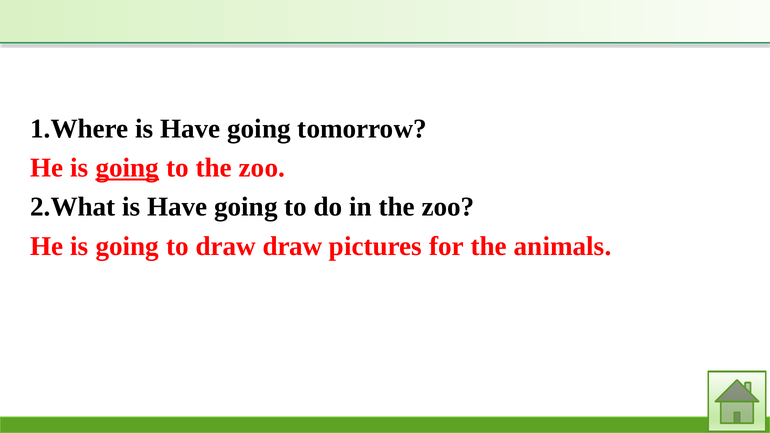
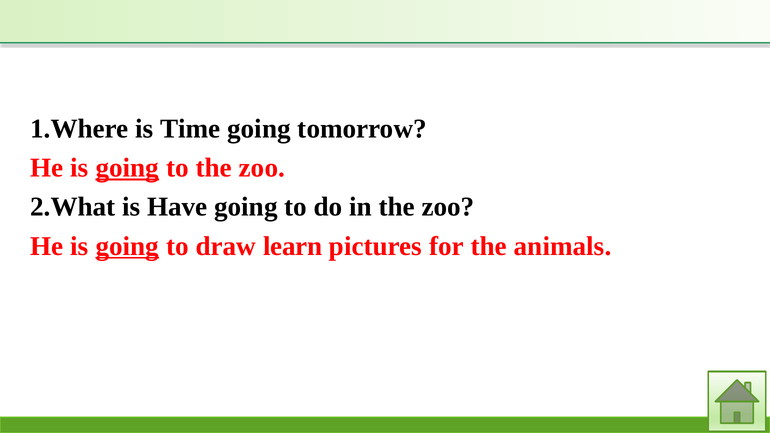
1.Where is Have: Have -> Time
going at (127, 246) underline: none -> present
draw draw: draw -> learn
